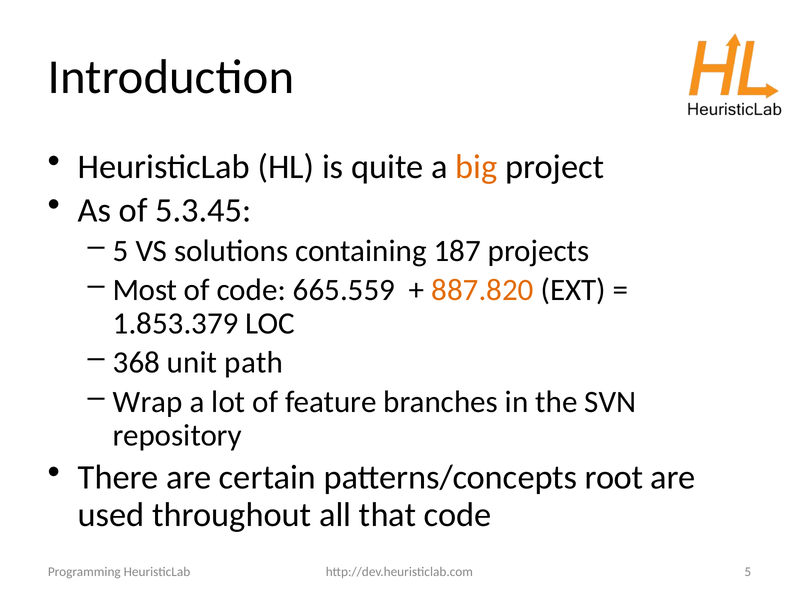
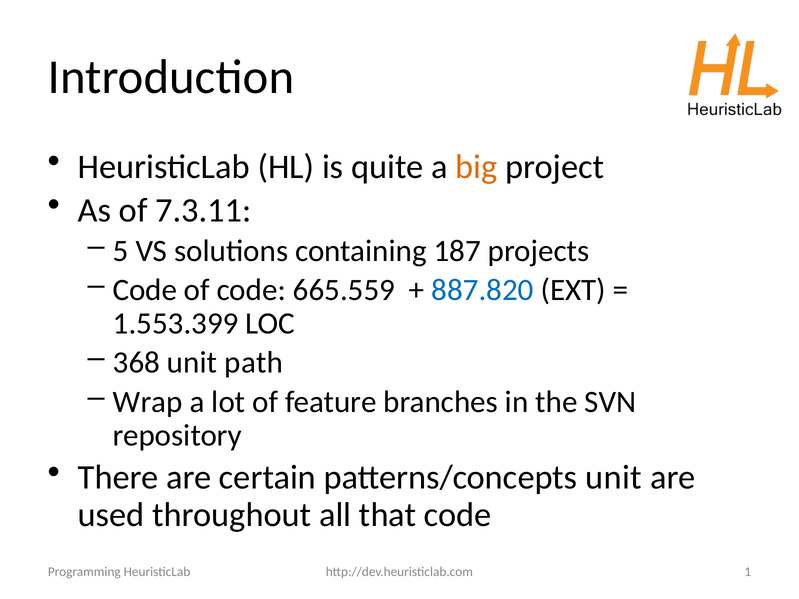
5.3.45: 5.3.45 -> 7.3.11
Most at (145, 290): Most -> Code
887.820 colour: orange -> blue
1.853.379: 1.853.379 -> 1.553.399
patterns/concepts root: root -> unit
http://dev.heuristiclab.com 5: 5 -> 1
